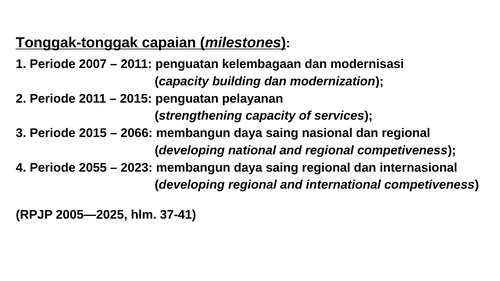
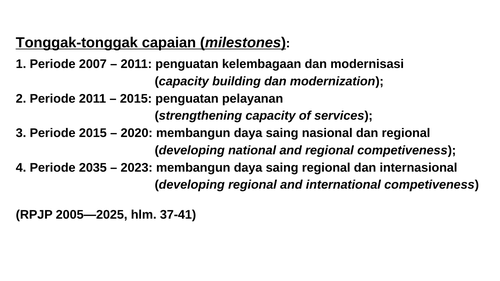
2066: 2066 -> 2020
2055: 2055 -> 2035
